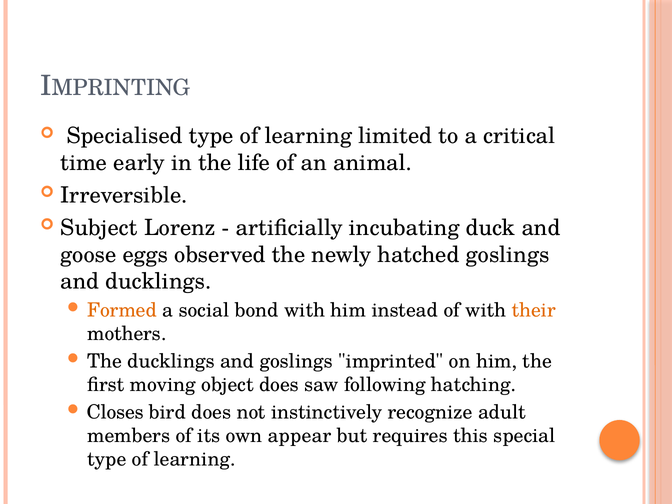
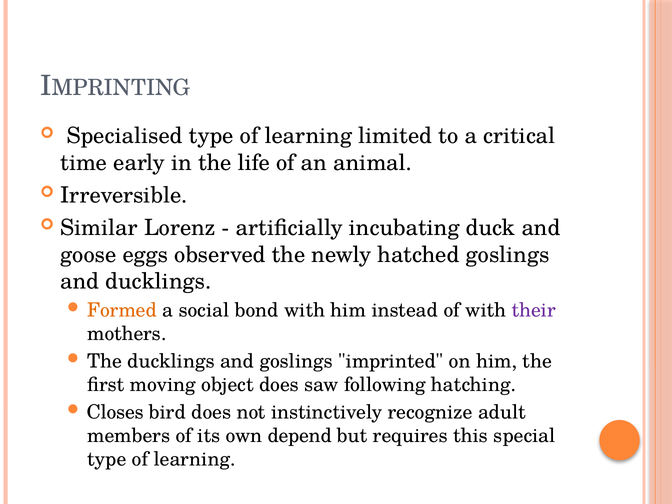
Subject: Subject -> Similar
their colour: orange -> purple
appear: appear -> depend
